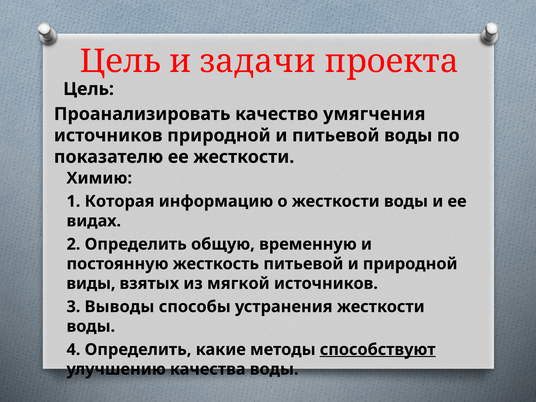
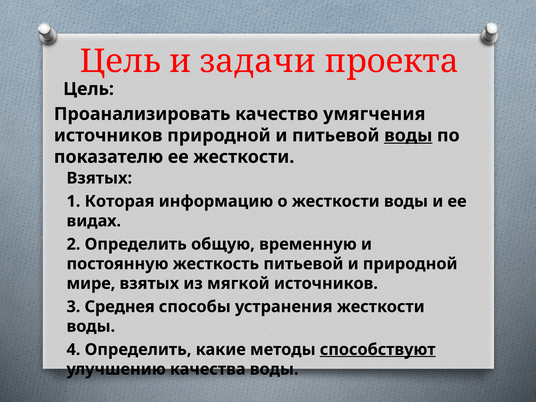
воды at (408, 135) underline: none -> present
Химию at (99, 178): Химию -> Взятых
виды: виды -> мире
Выводы: Выводы -> Среднея
